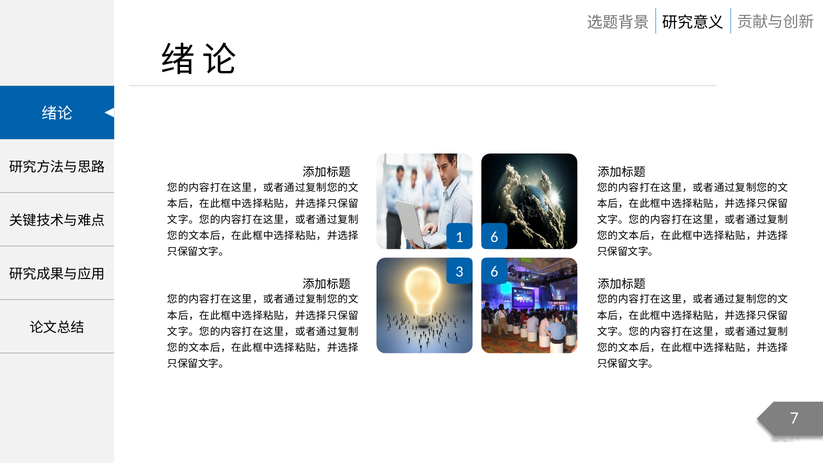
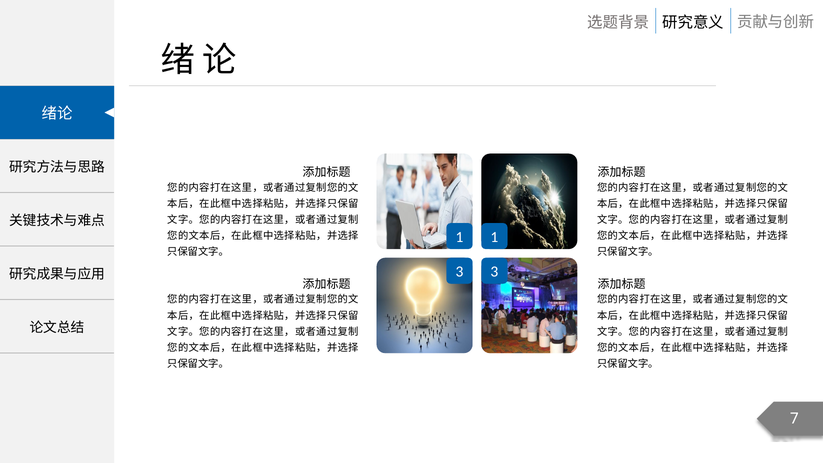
1 6: 6 -> 1
3 6: 6 -> 3
